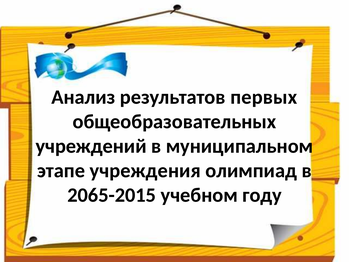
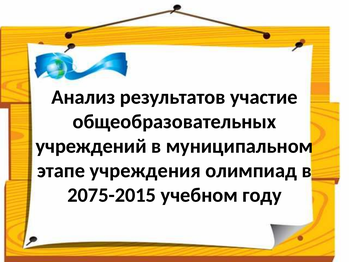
первых: первых -> участие
2065-2015: 2065-2015 -> 2075-2015
